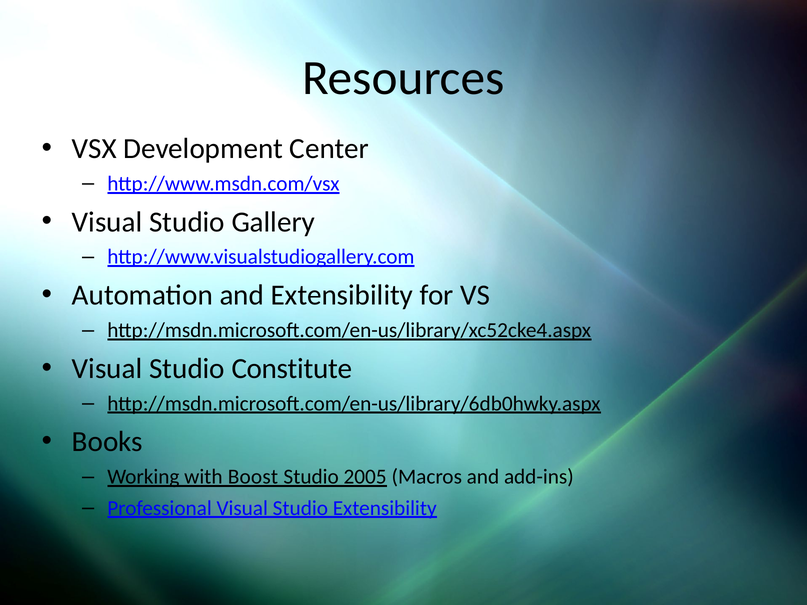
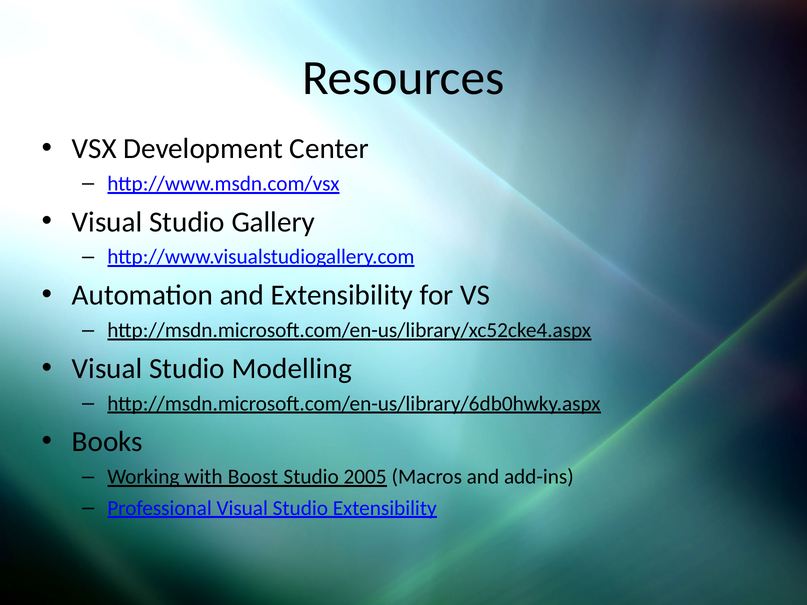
Constitute: Constitute -> Modelling
